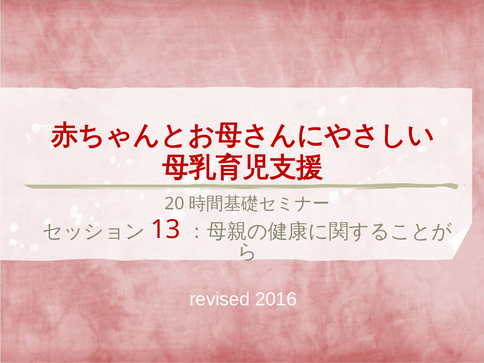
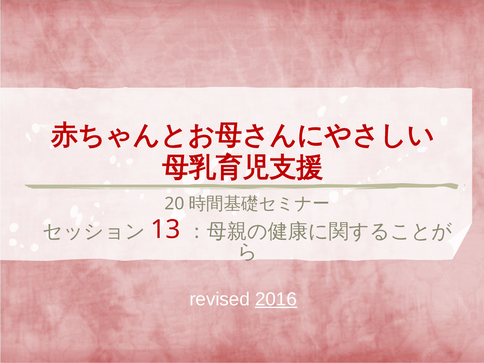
2016 underline: none -> present
